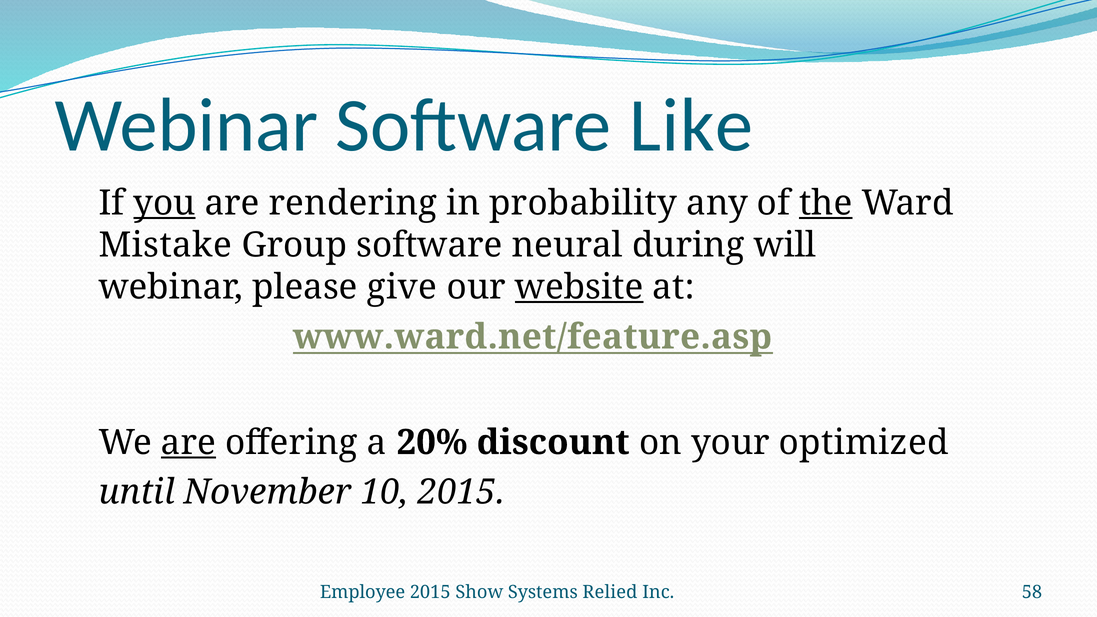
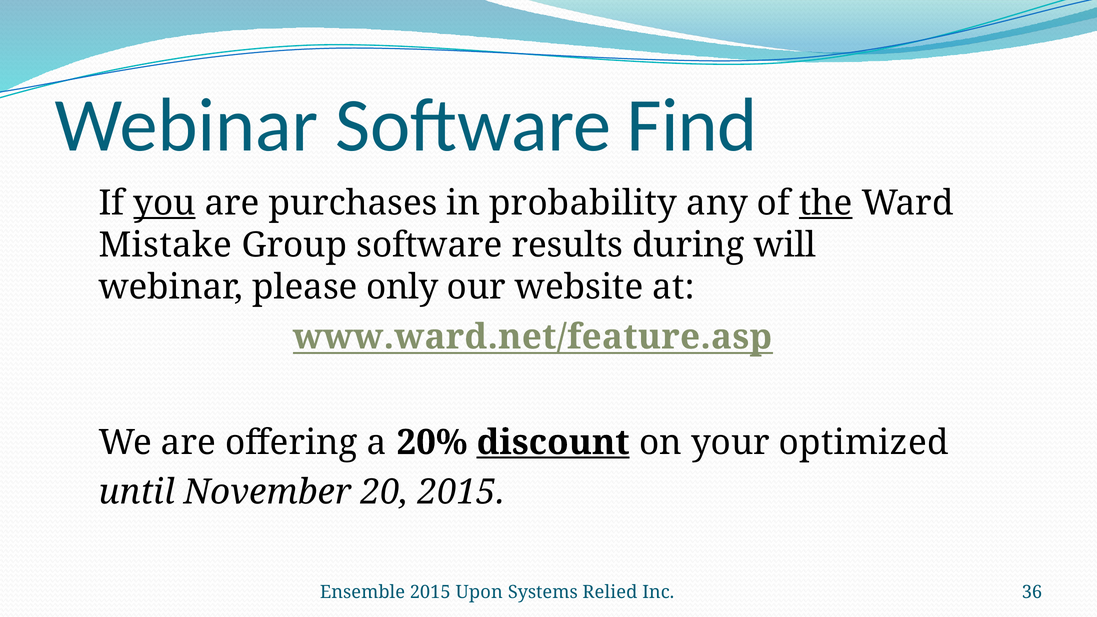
Like: Like -> Find
rendering: rendering -> purchases
neural: neural -> results
give: give -> only
website underline: present -> none
are at (188, 443) underline: present -> none
discount underline: none -> present
10: 10 -> 20
Employee: Employee -> Ensemble
Show: Show -> Upon
58: 58 -> 36
